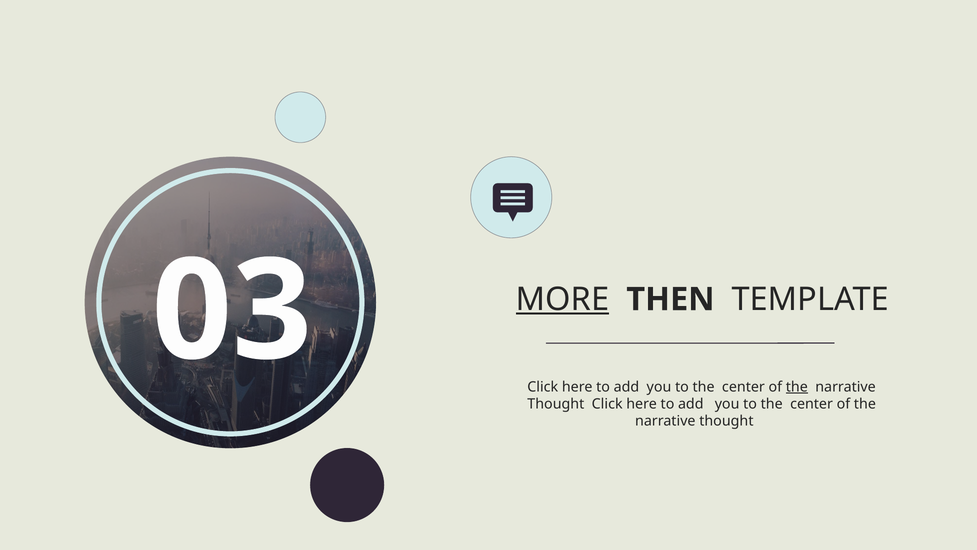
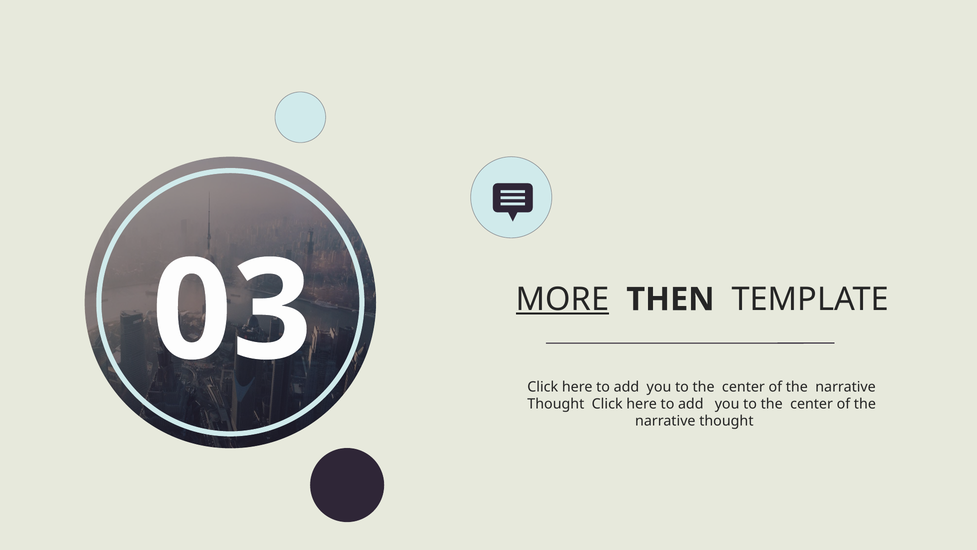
the at (797, 387) underline: present -> none
